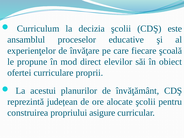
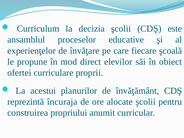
județean: județean -> încuraja
asigure: asigure -> anumit
